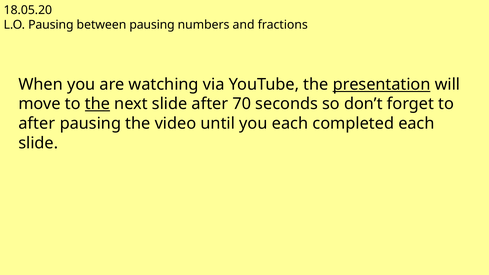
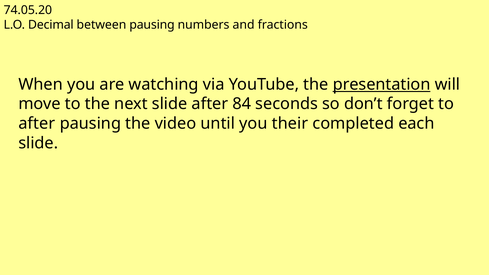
18.05.20: 18.05.20 -> 74.05.20
L.O Pausing: Pausing -> Decimal
the at (97, 104) underline: present -> none
70: 70 -> 84
you each: each -> their
